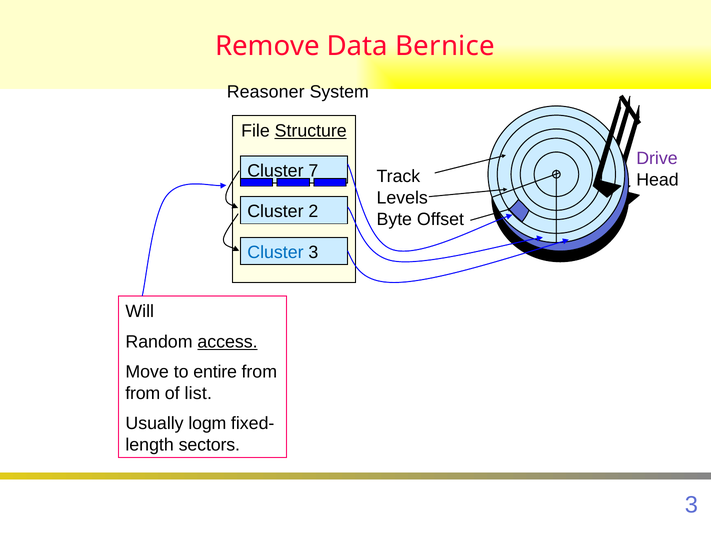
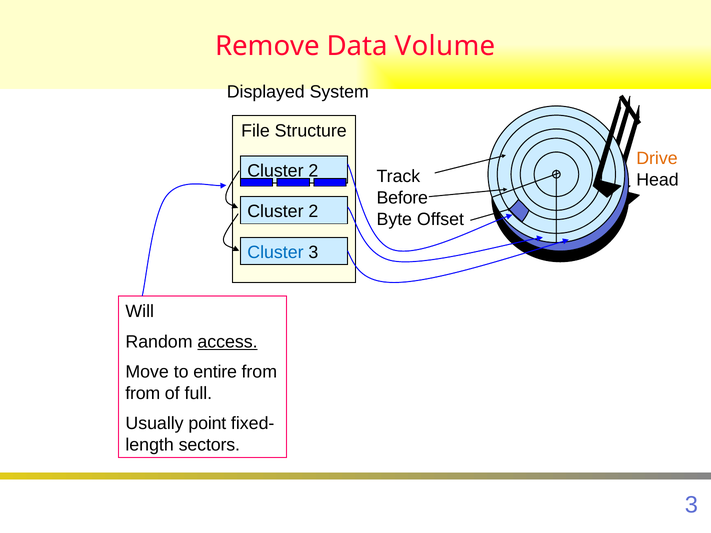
Bernice: Bernice -> Volume
Reasoner: Reasoner -> Displayed
Structure underline: present -> none
Drive colour: purple -> orange
7 at (313, 171): 7 -> 2
Levels: Levels -> Before
list: list -> full
logm: logm -> point
